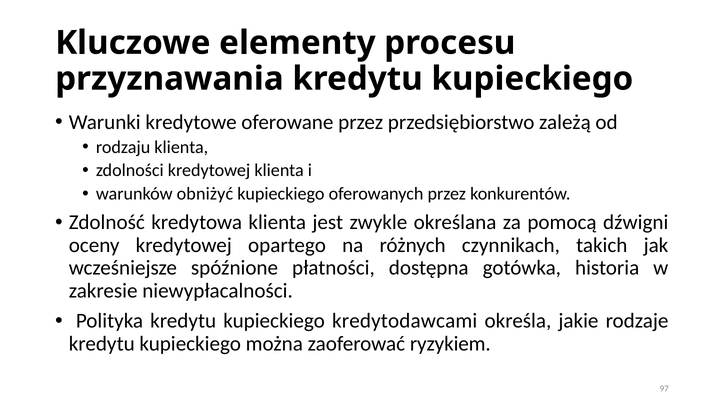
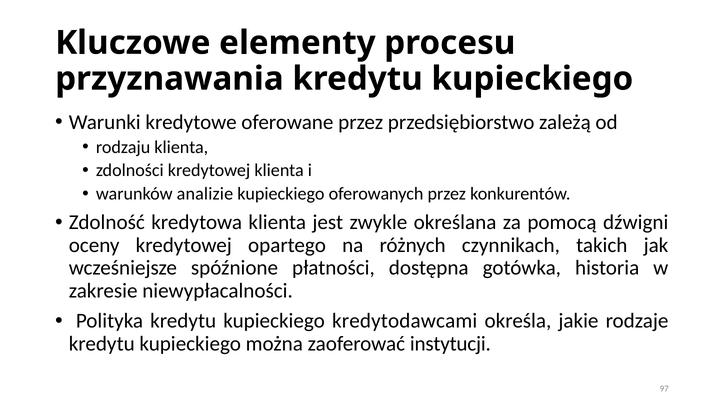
obniżyć: obniżyć -> analizie
ryzykiem: ryzykiem -> instytucji
